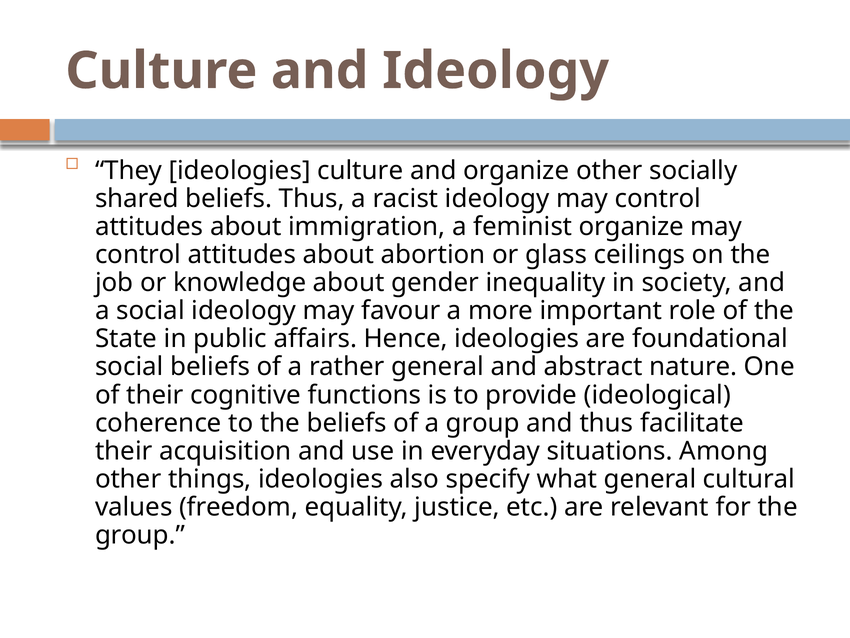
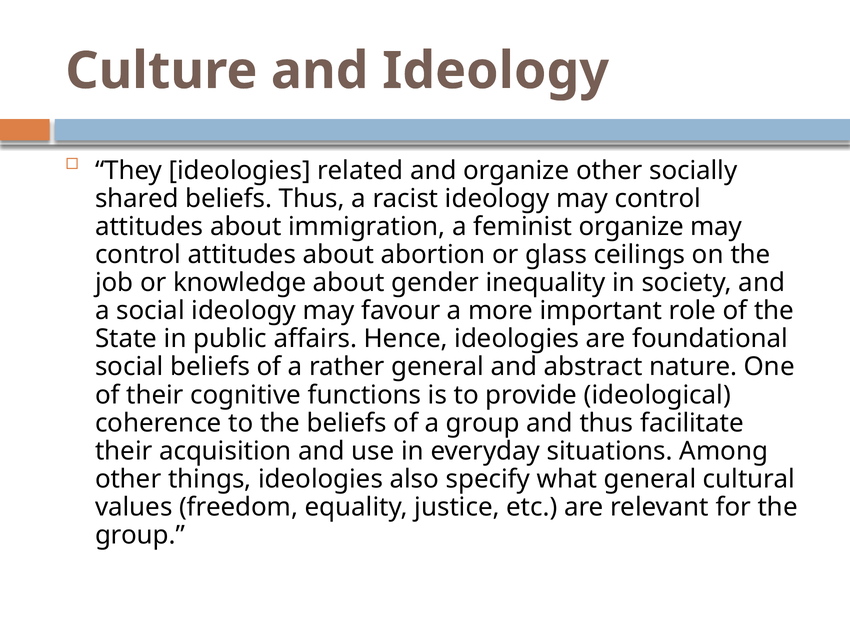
ideologies culture: culture -> related
